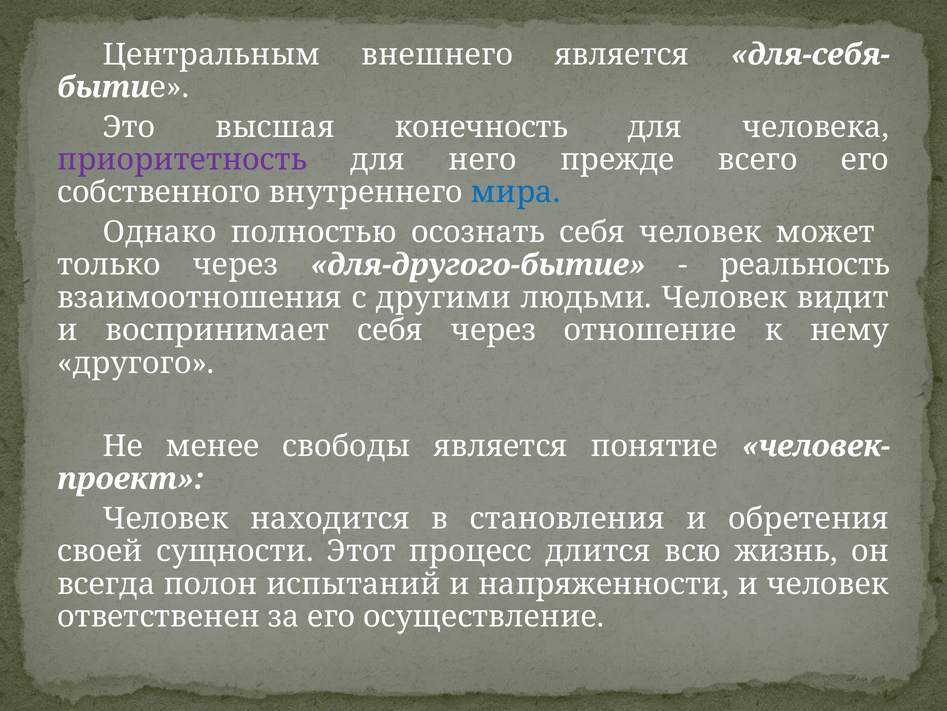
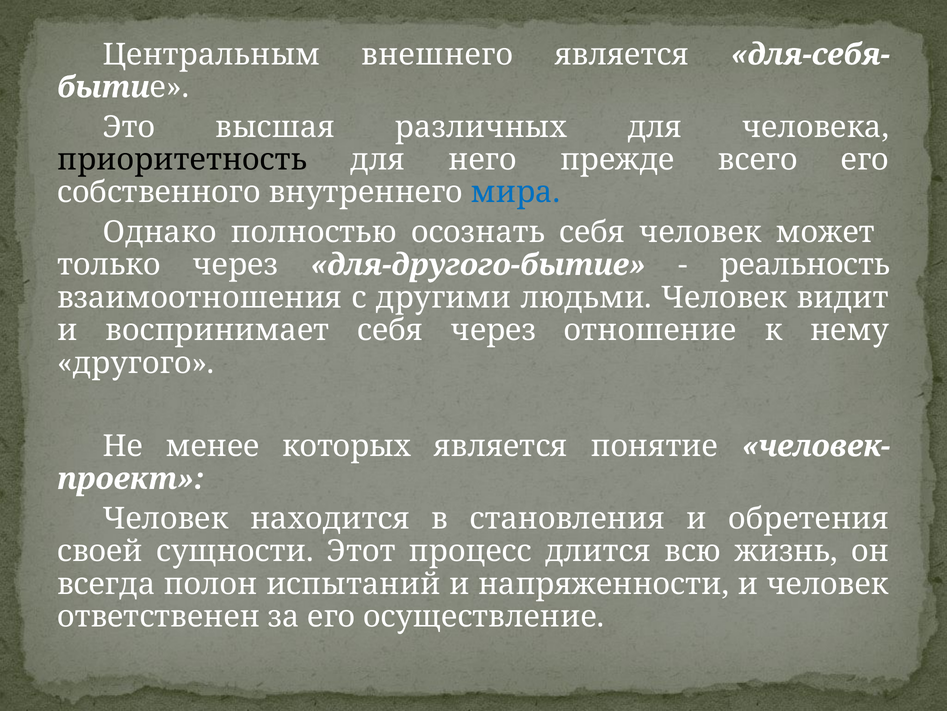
конечность: конечность -> различных
приоритетность colour: purple -> black
свободы: свободы -> которых
